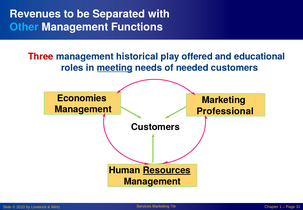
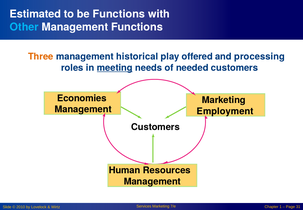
Revenues: Revenues -> Estimated
be Separated: Separated -> Functions
Three colour: red -> orange
educational: educational -> processing
Professional: Professional -> Employment
Resources underline: present -> none
